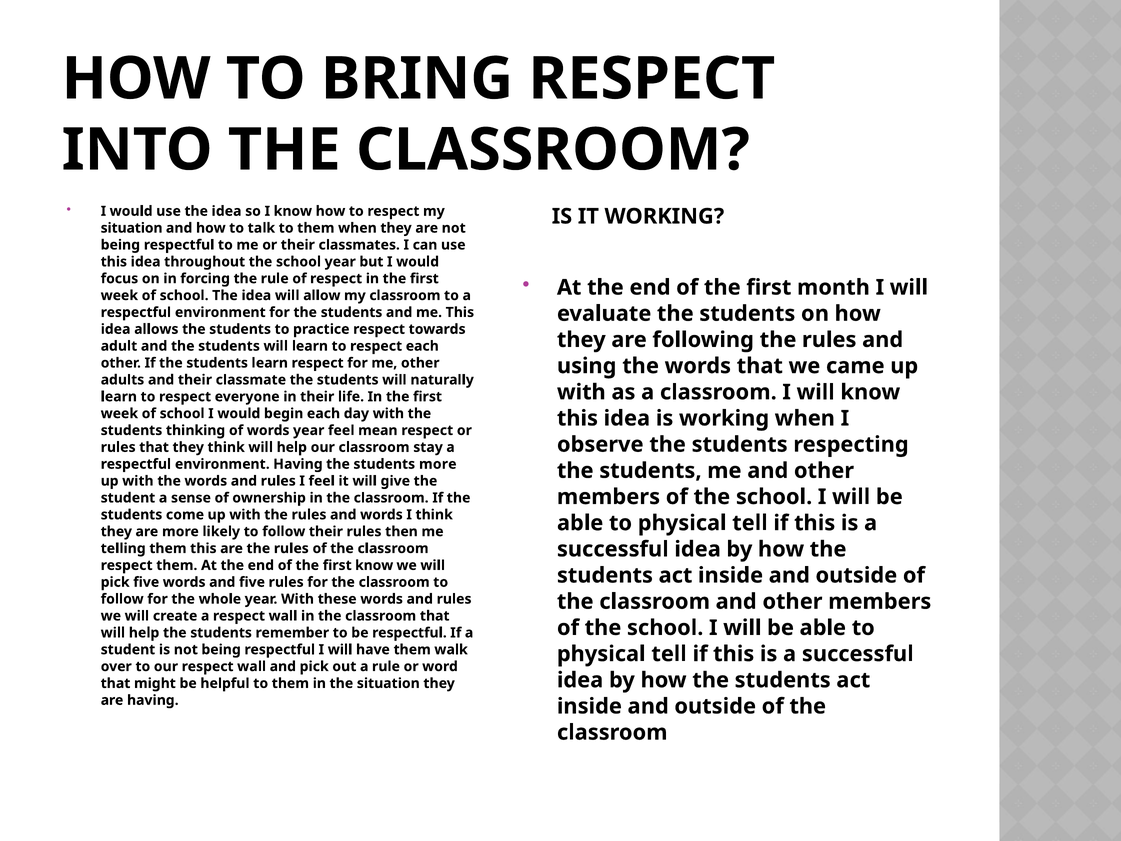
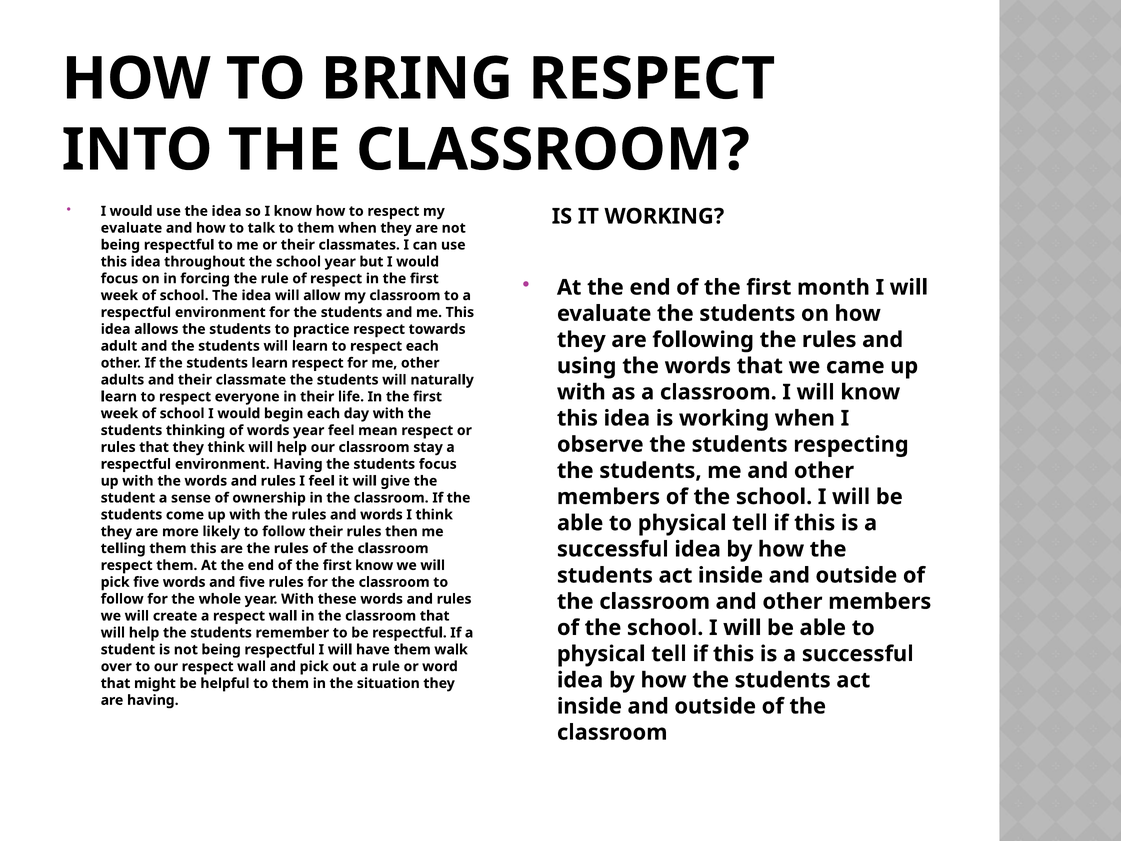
situation at (132, 228): situation -> evaluate
students more: more -> focus
